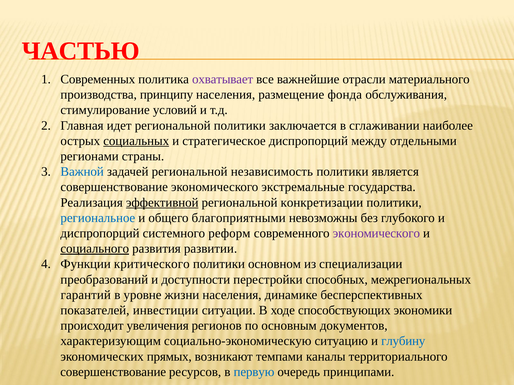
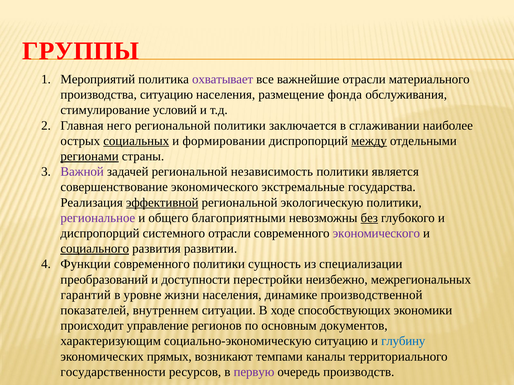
ЧАСТЬЮ: ЧАСТЬЮ -> ГРУППЫ
Современных: Современных -> Мероприятий
производства принципу: принципу -> ситуацию
идет: идет -> него
стратегическое: стратегическое -> формировании
между underline: none -> present
регионами underline: none -> present
Важной colour: blue -> purple
конкретизации: конкретизации -> экологическую
региональное colour: blue -> purple
без underline: none -> present
системного реформ: реформ -> отрасли
Функции критического: критического -> современного
основном: основном -> сущность
способных: способных -> неизбежно
бесперспективных: бесперспективных -> производственной
инвестиции: инвестиции -> внутреннем
увеличения: увеличения -> управление
совершенствование at (113, 372): совершенствование -> государственности
первую colour: blue -> purple
принципами: принципами -> производств
